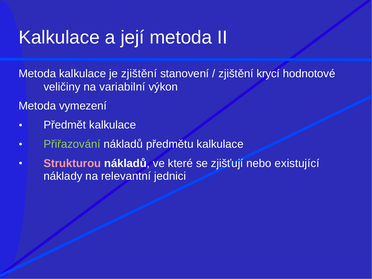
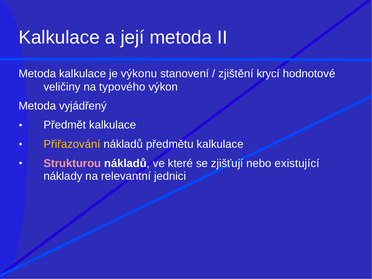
je zjištění: zjištění -> výkonu
variabilní: variabilní -> typového
vymezení: vymezení -> vyjádřený
Přiřazování colour: light green -> yellow
